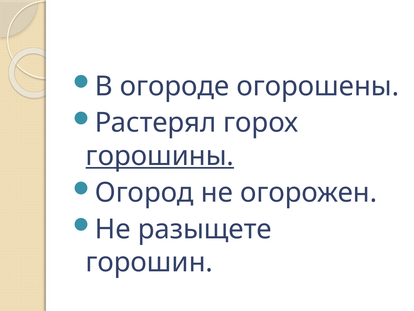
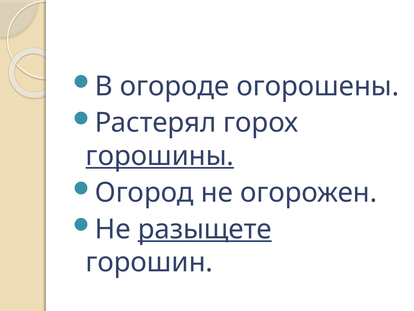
разыщете underline: none -> present
